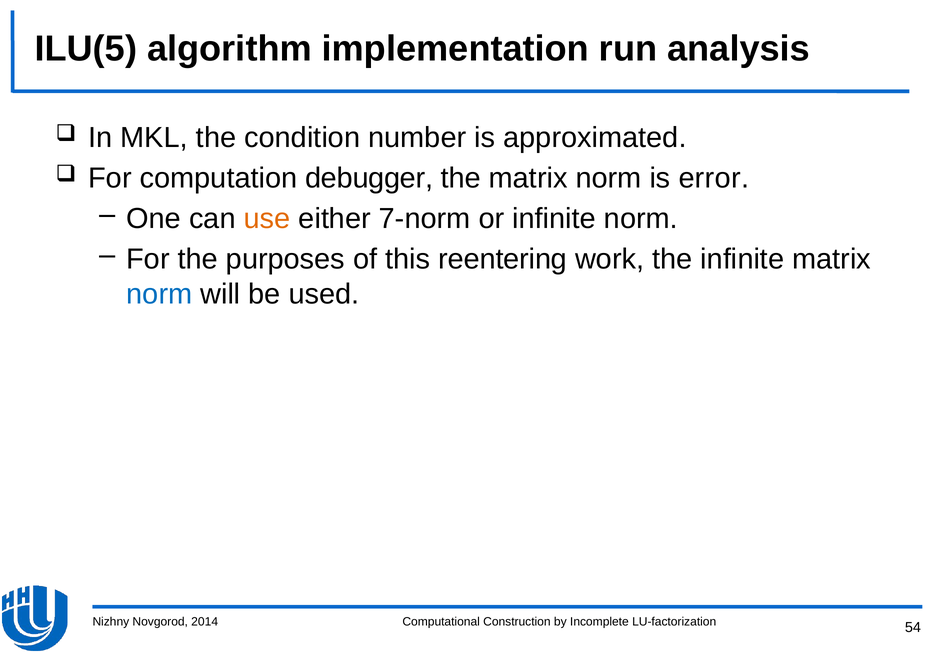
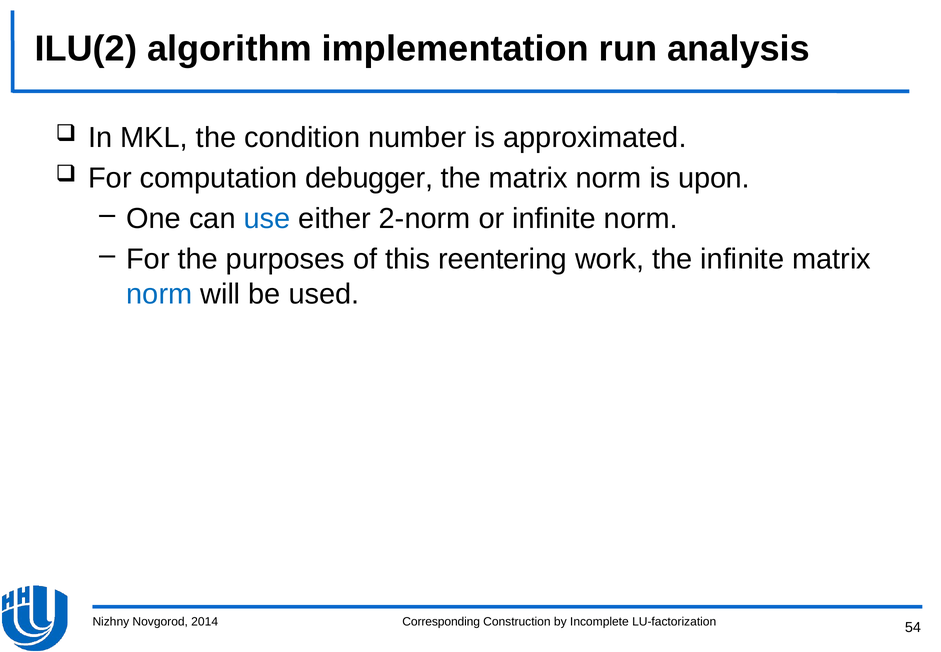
ILU(5: ILU(5 -> ILU(2
error: error -> upon
use colour: orange -> blue
7-norm: 7-norm -> 2-norm
Computational: Computational -> Corresponding
